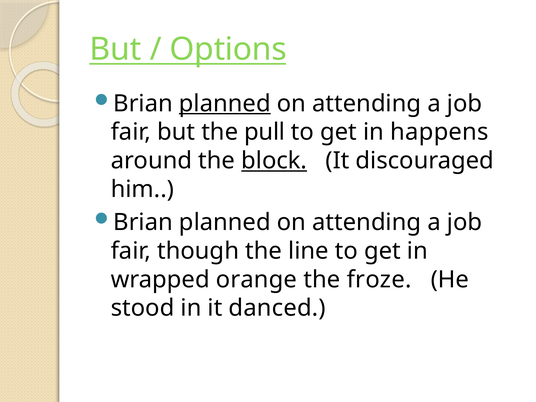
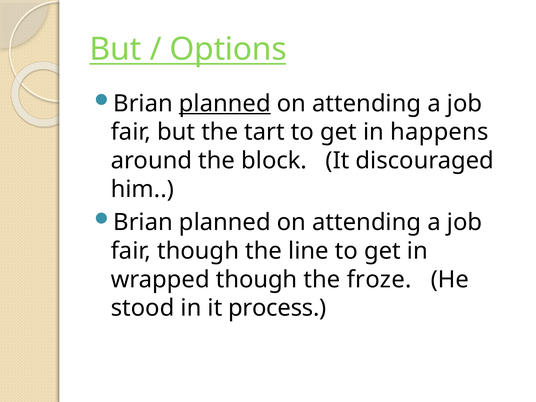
pull: pull -> tart
block underline: present -> none
wrapped orange: orange -> though
danced: danced -> process
